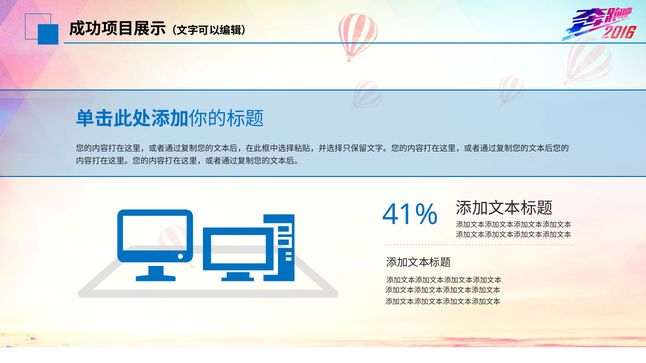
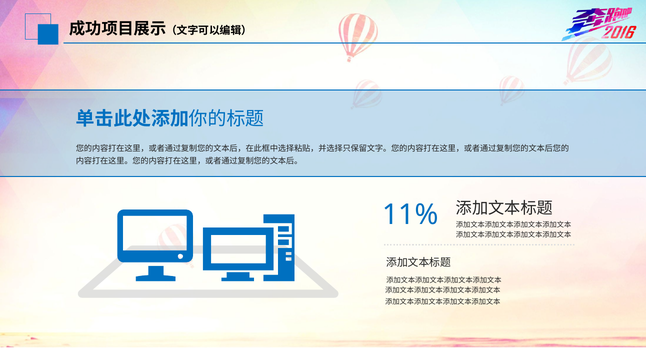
41%: 41% -> 11%
